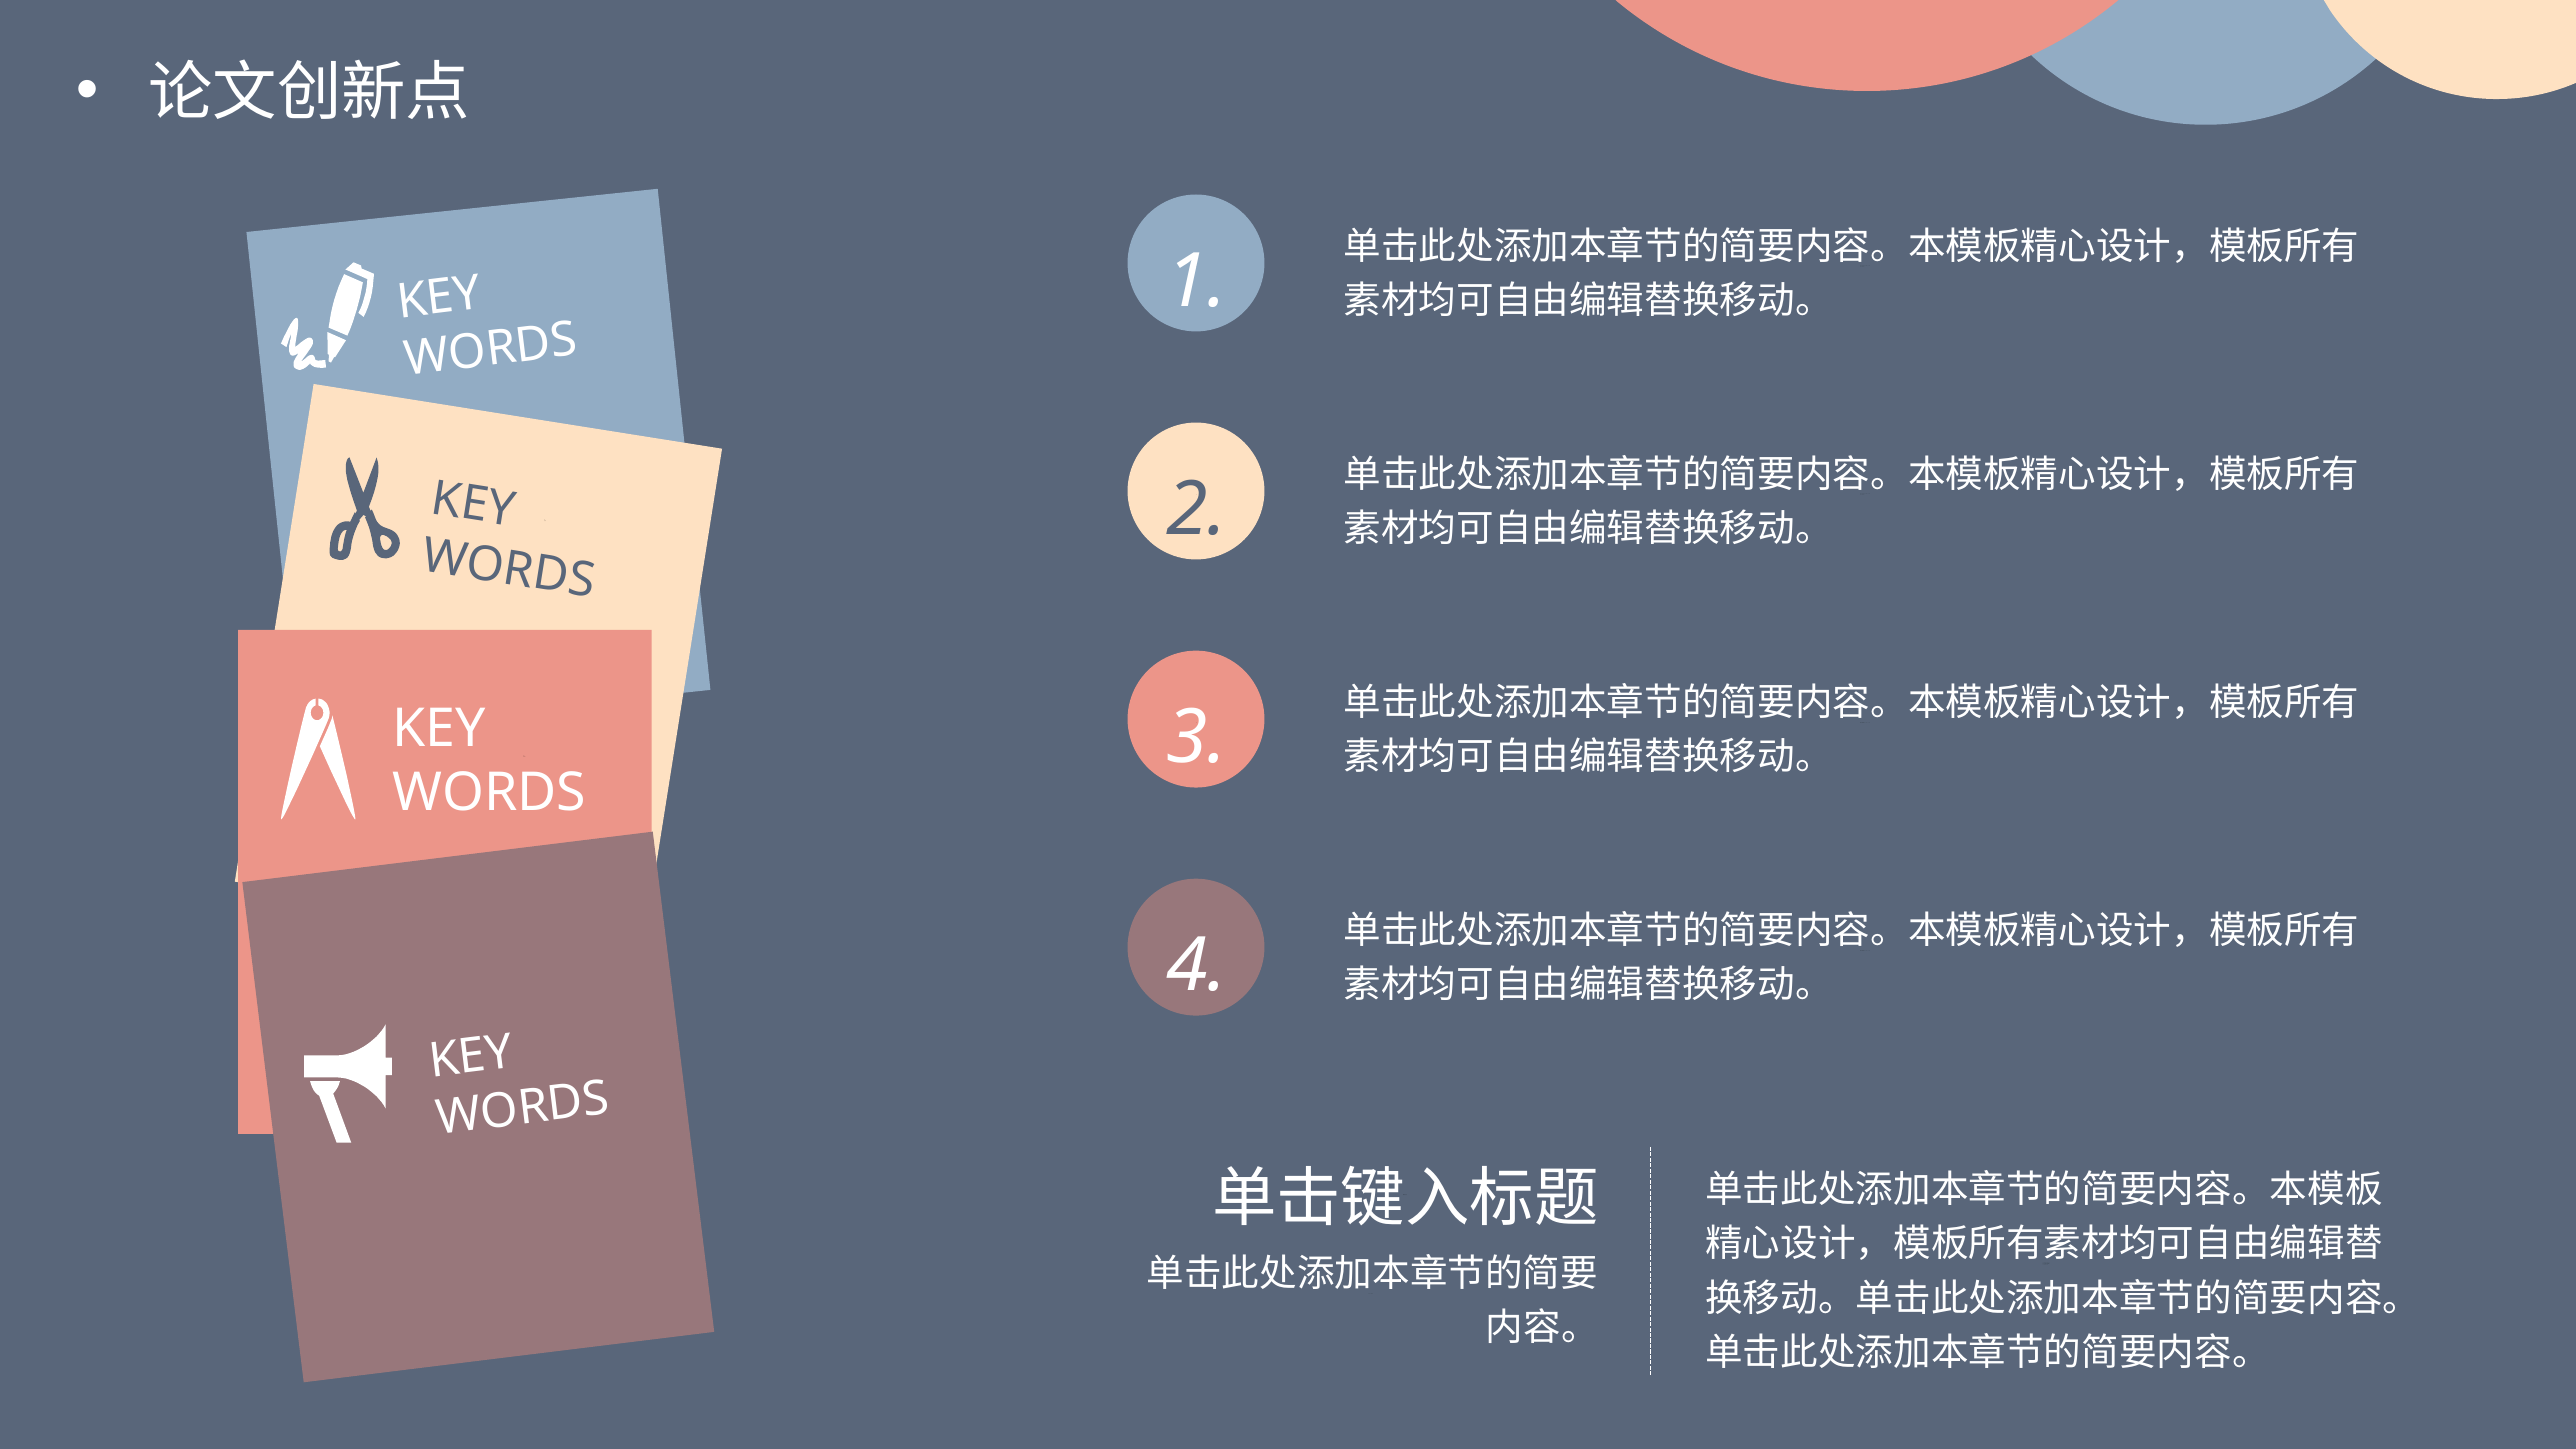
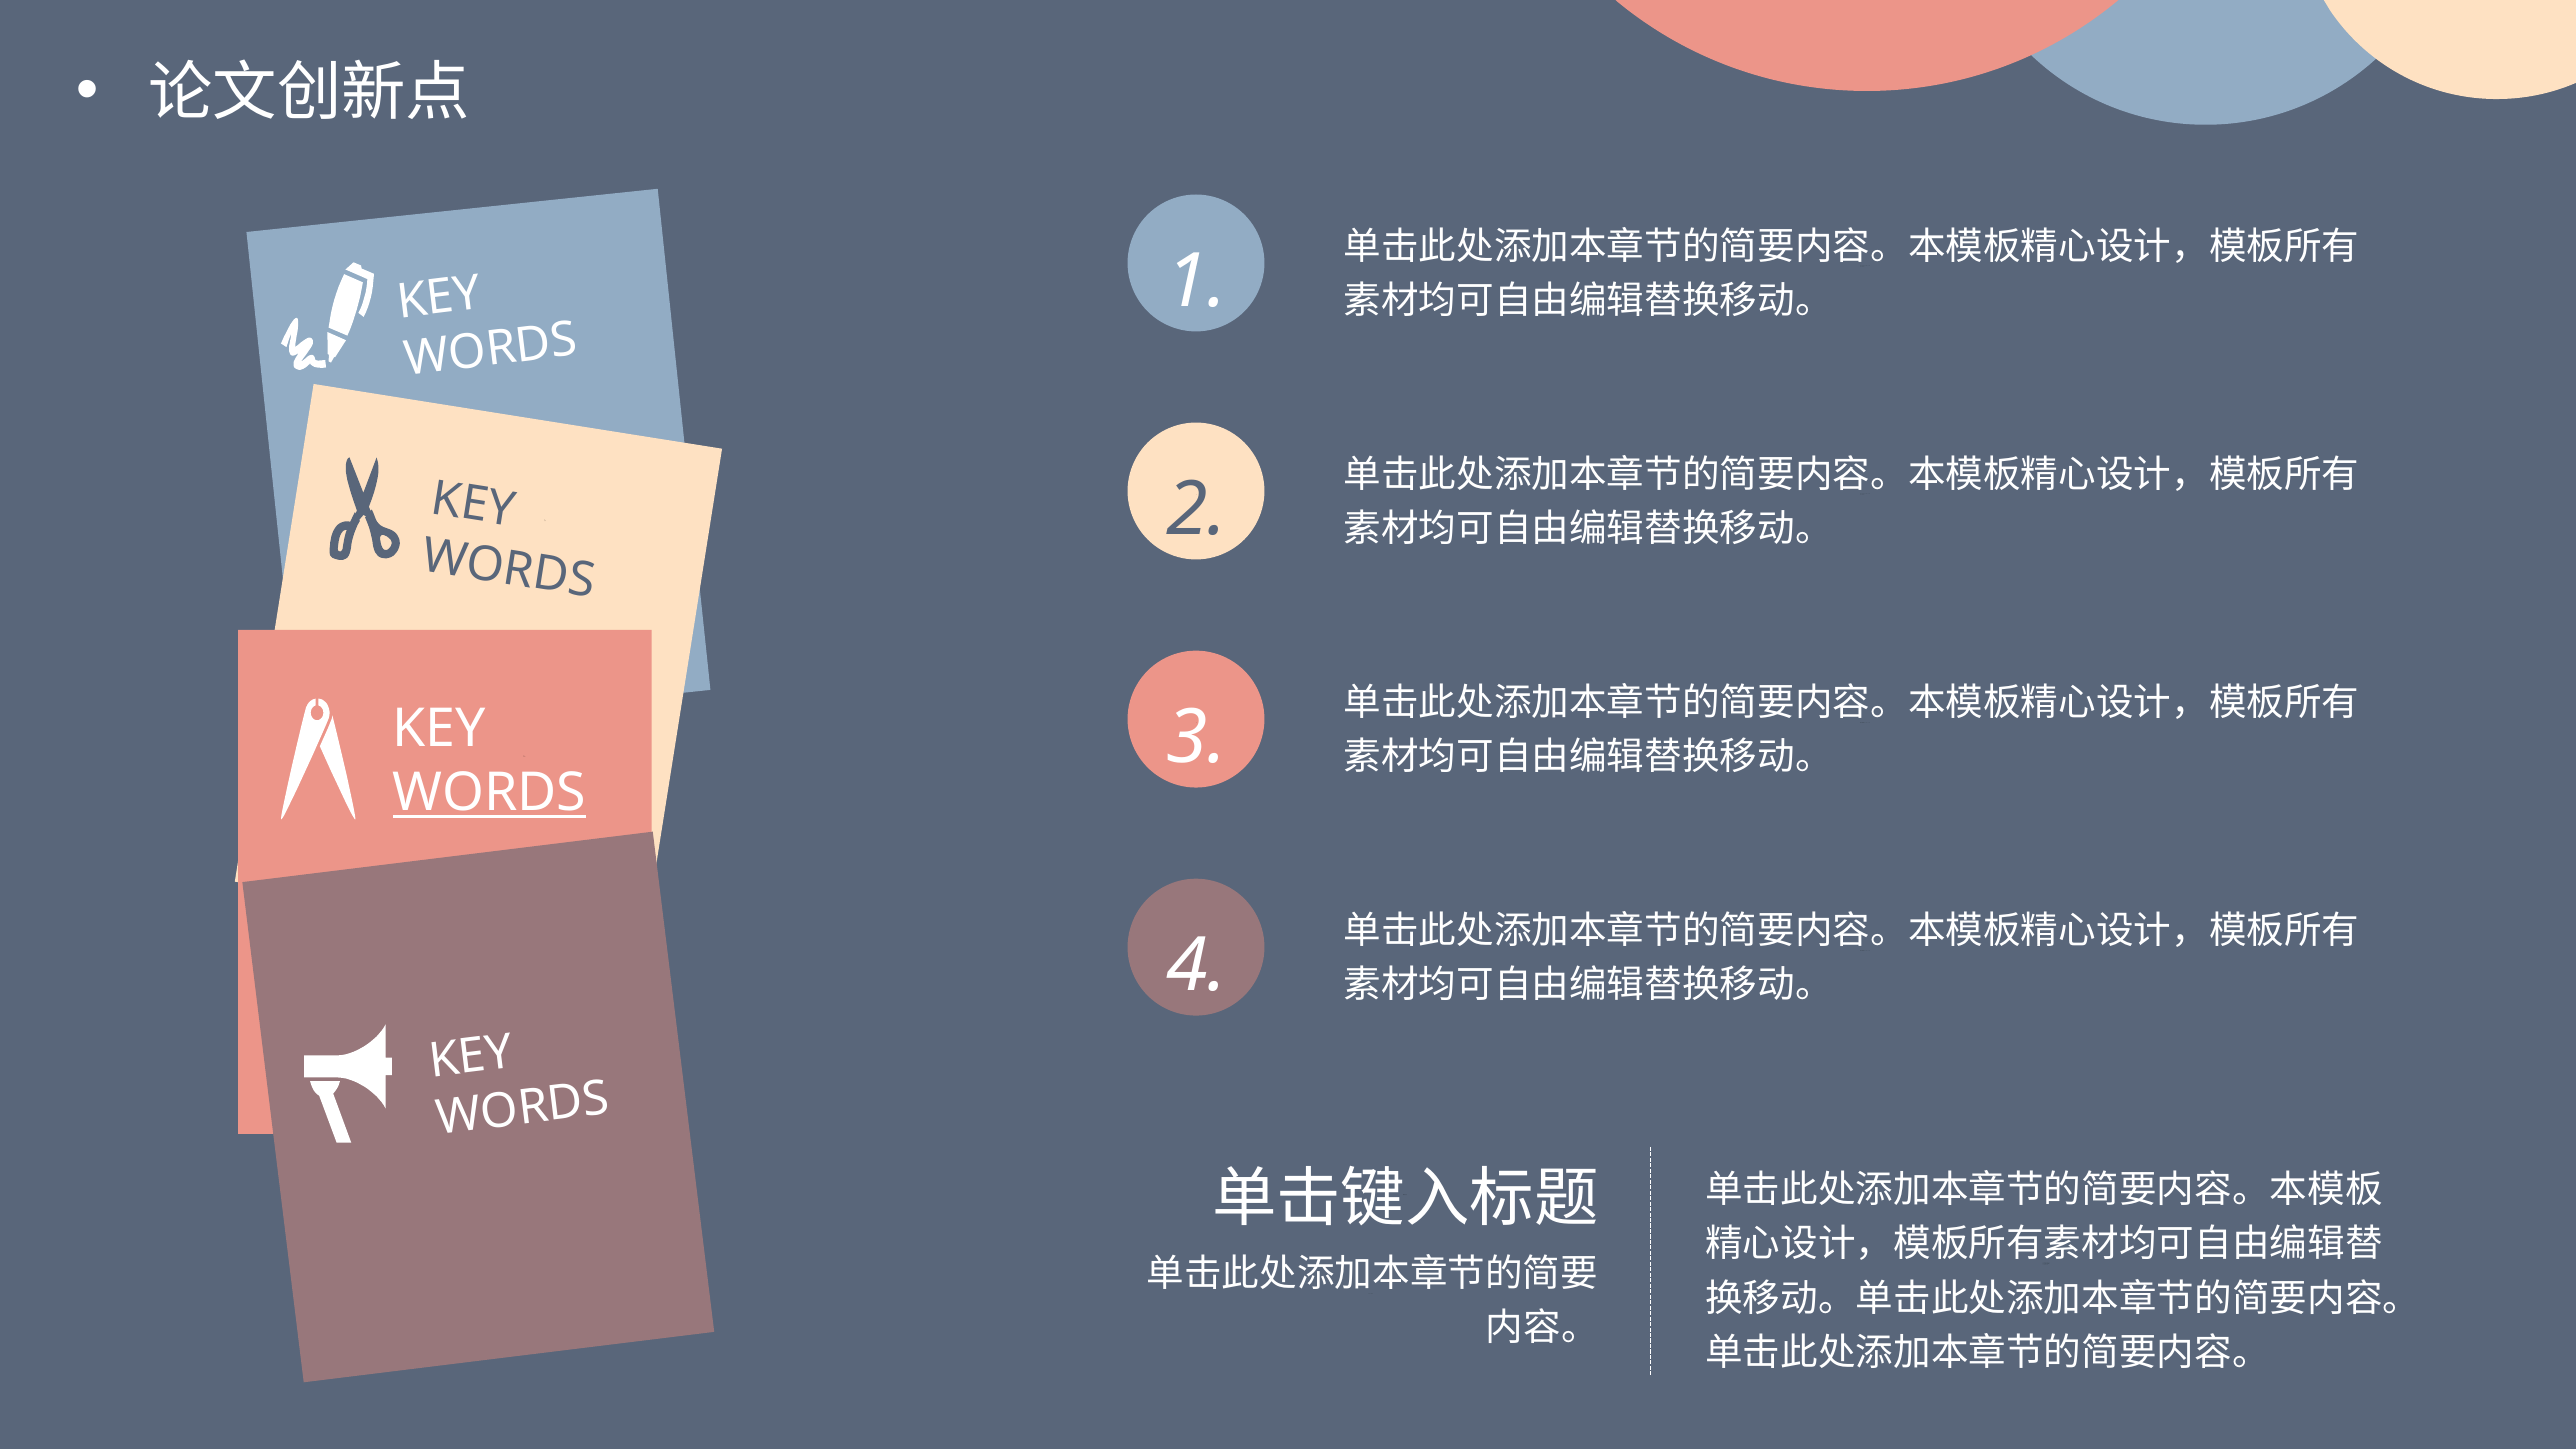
WORDS at (489, 793) underline: none -> present
